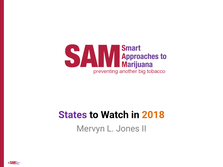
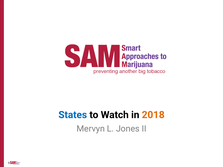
States colour: purple -> blue
